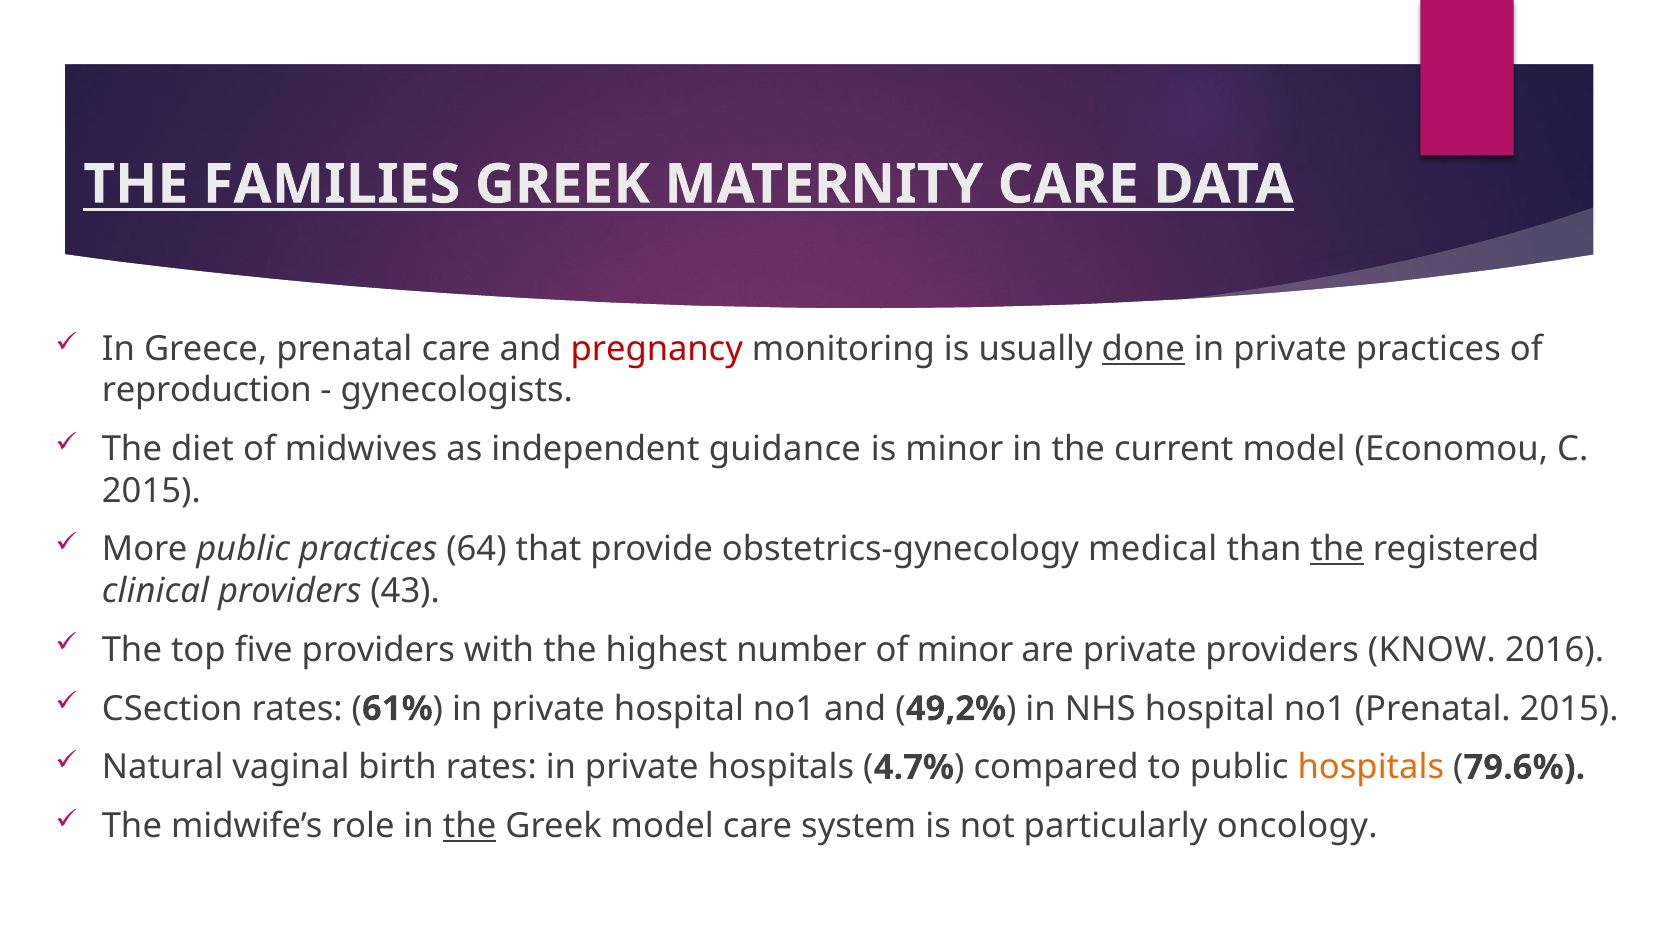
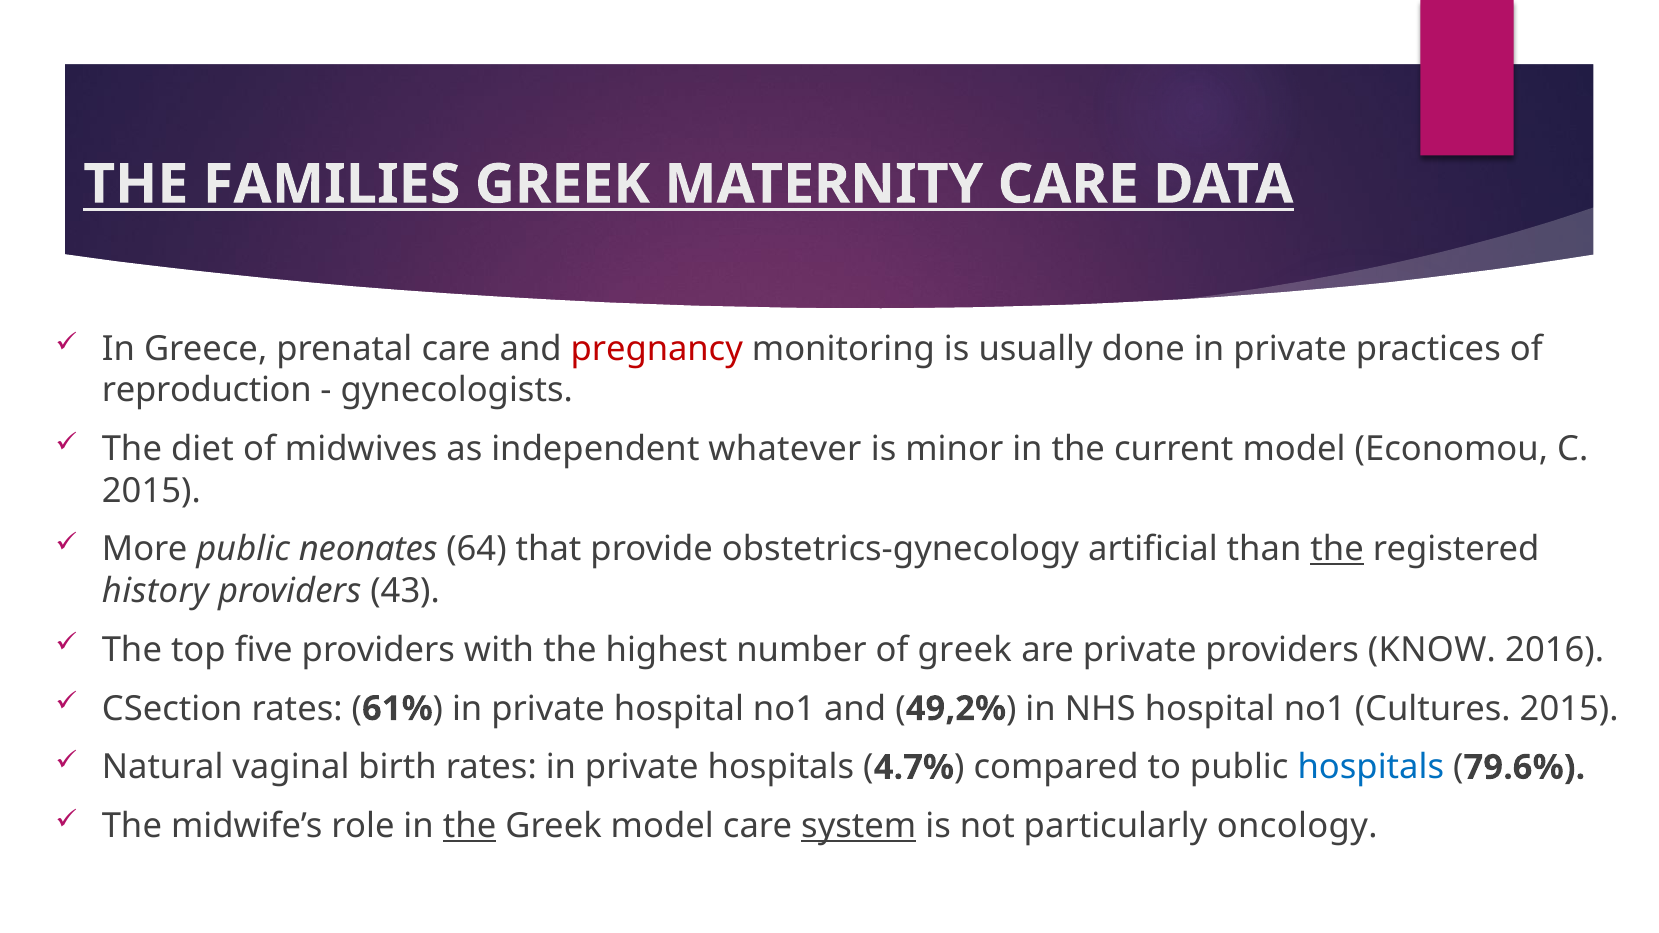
done underline: present -> none
guidance: guidance -> whatever
public practices: practices -> neonates
medical: medical -> artificial
clinical: clinical -> history
of minor: minor -> greek
no1 Prenatal: Prenatal -> Cultures
hospitals at (1371, 768) colour: orange -> blue
system underline: none -> present
